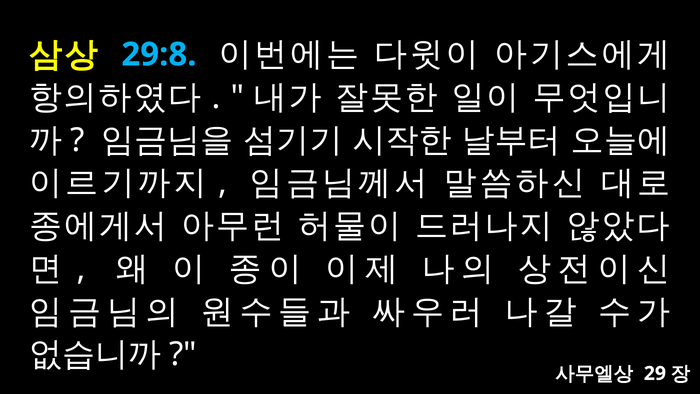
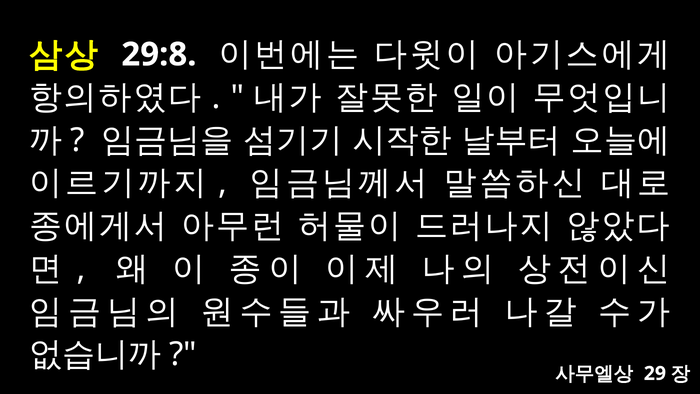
29:8 colour: light blue -> white
